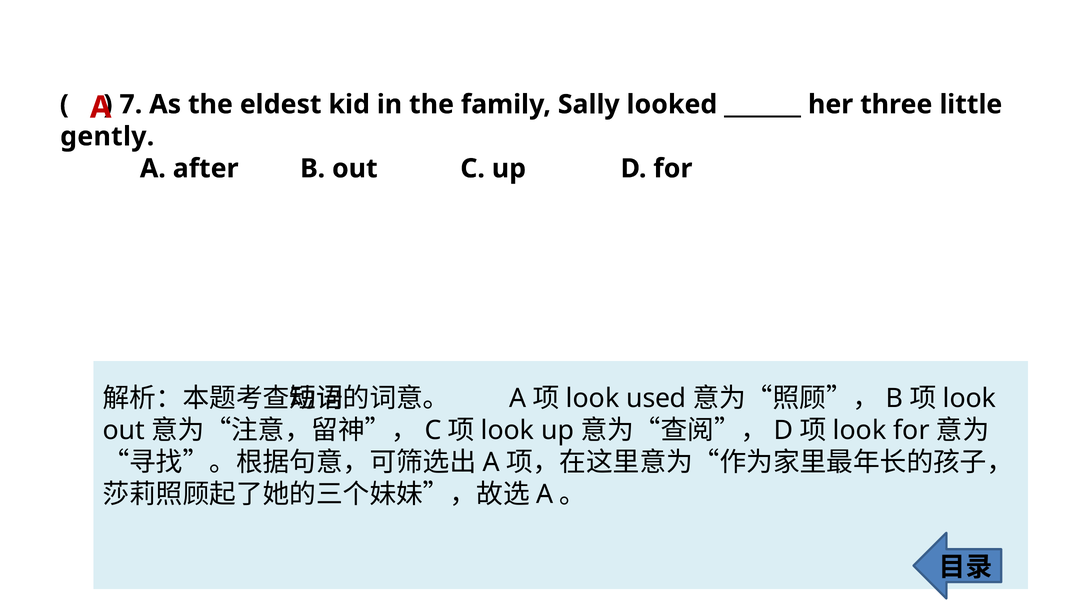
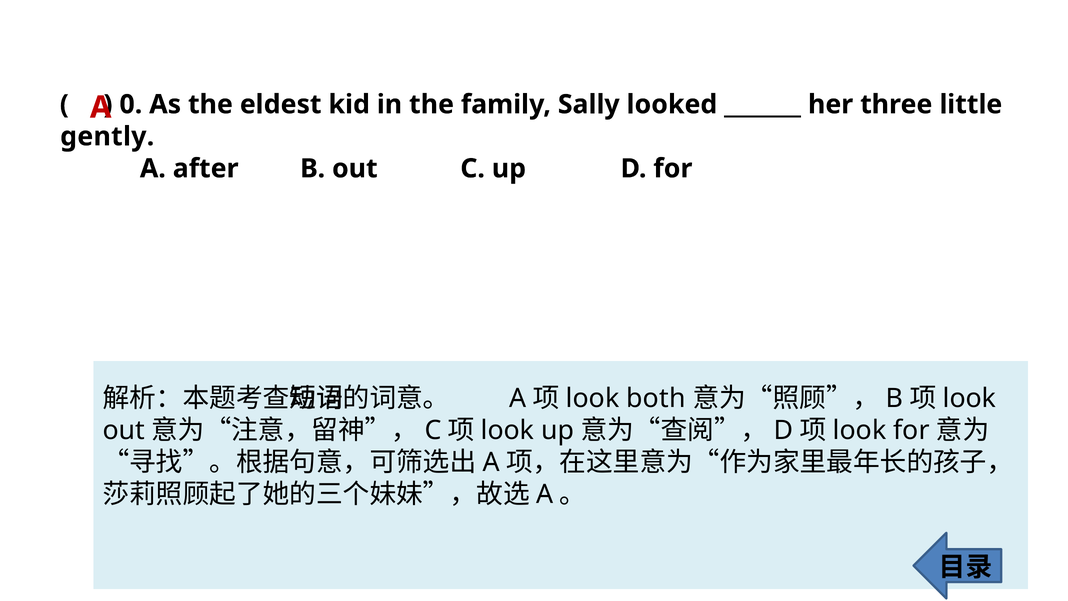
7: 7 -> 0
used: used -> both
